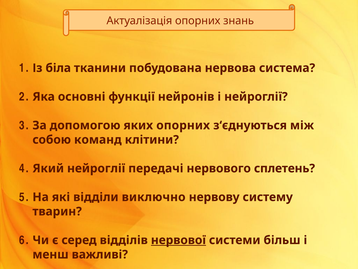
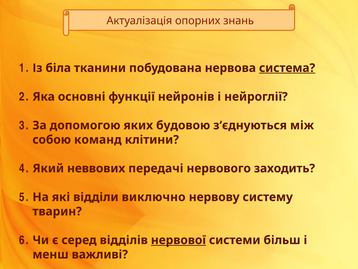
система underline: none -> present
яких опорних: опорних -> будовою
Який нейроглії: нейроглії -> неввових
сплетень: сплетень -> заходить
